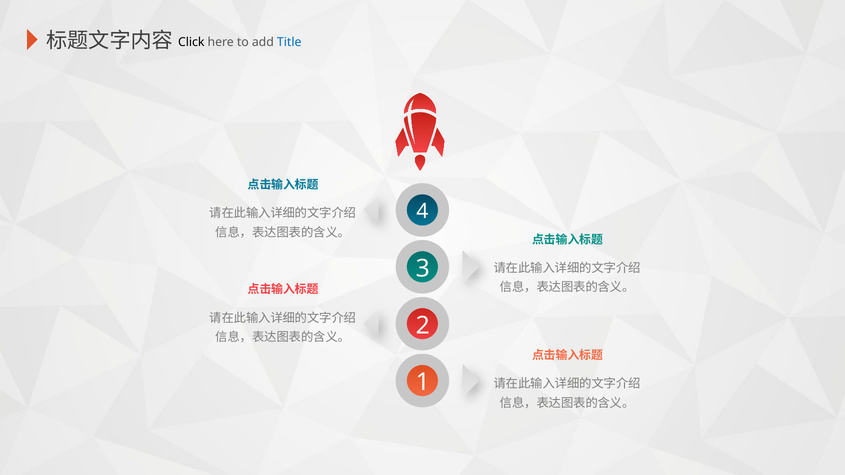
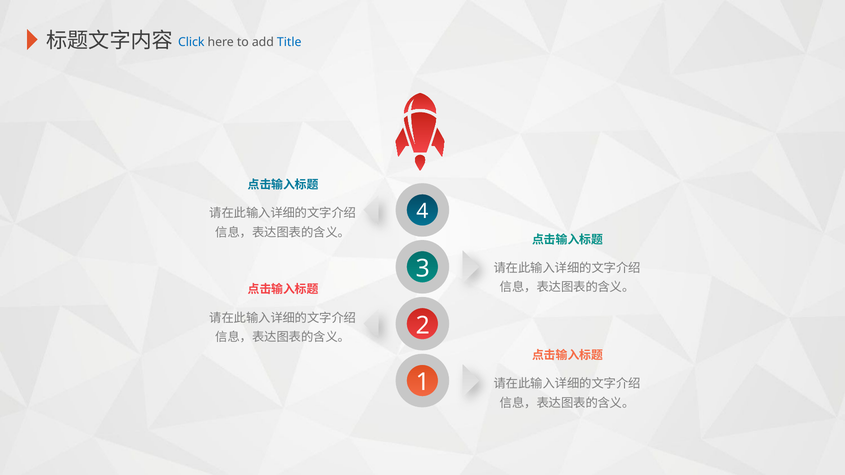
Click colour: black -> blue
